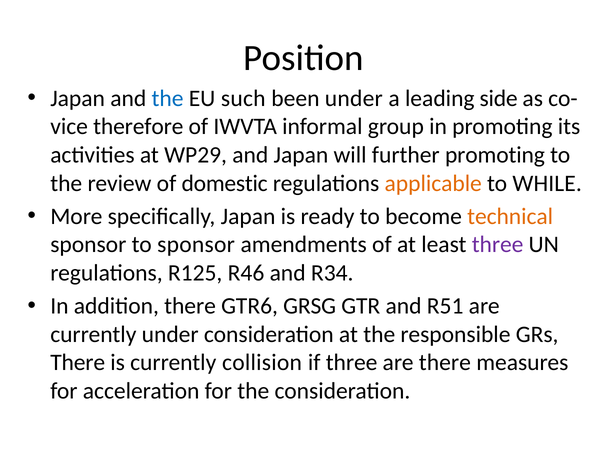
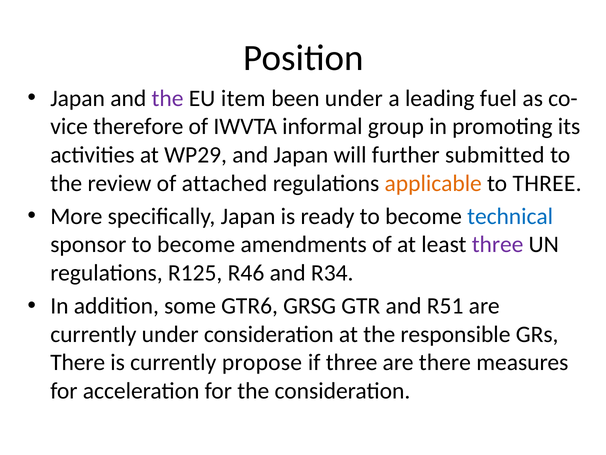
the at (168, 98) colour: blue -> purple
such: such -> item
side: side -> fuel
further promoting: promoting -> submitted
domestic: domestic -> attached
to WHILE: WHILE -> THREE
technical colour: orange -> blue
sponsor to sponsor: sponsor -> become
addition there: there -> some
collision: collision -> propose
